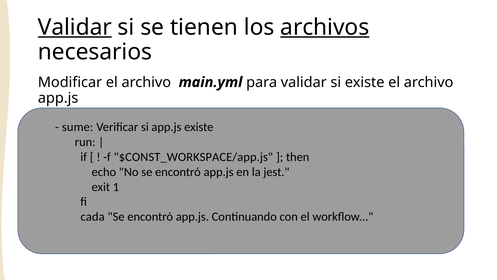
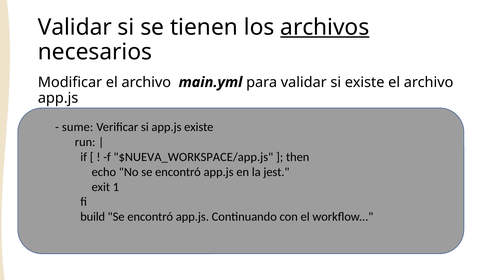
Validar at (75, 27) underline: present -> none
$CONST_WORKSPACE/app.js: $CONST_WORKSPACE/app.js -> $NUEVA_WORKSPACE/app.js
cada: cada -> build
